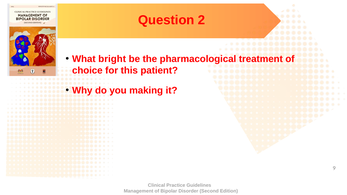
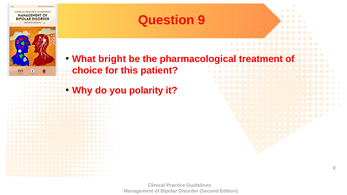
Question 2: 2 -> 9
making: making -> polarity
